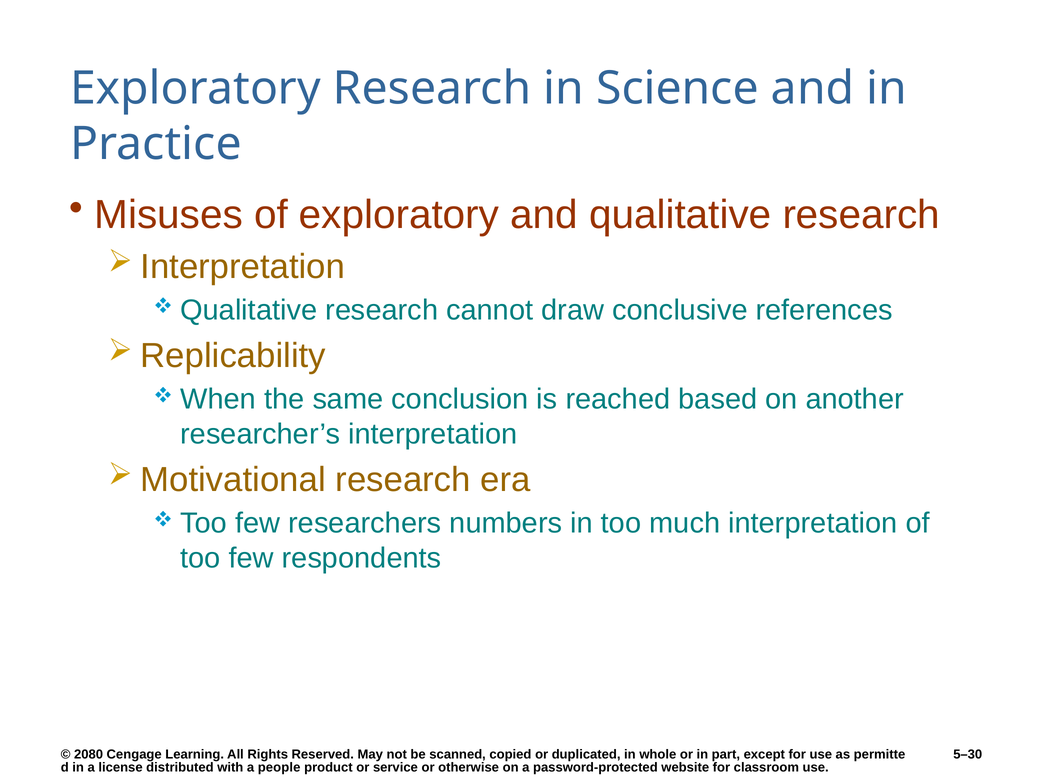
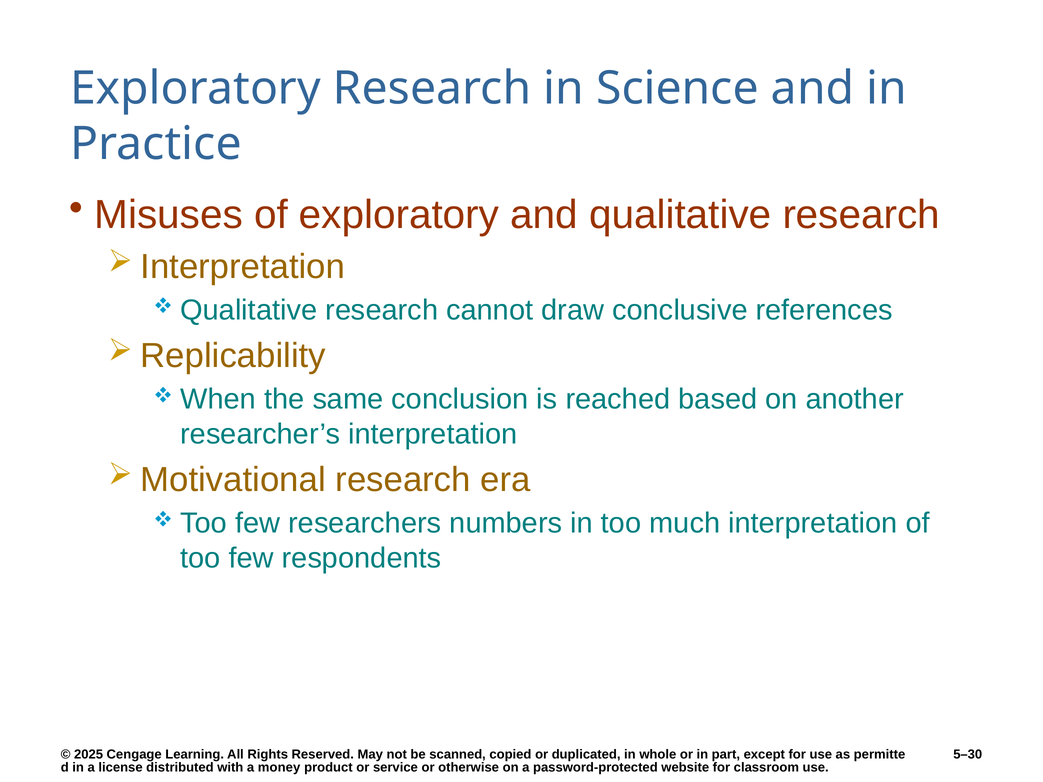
2080: 2080 -> 2025
people: people -> money
